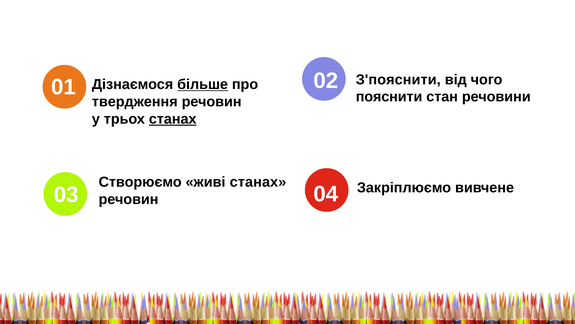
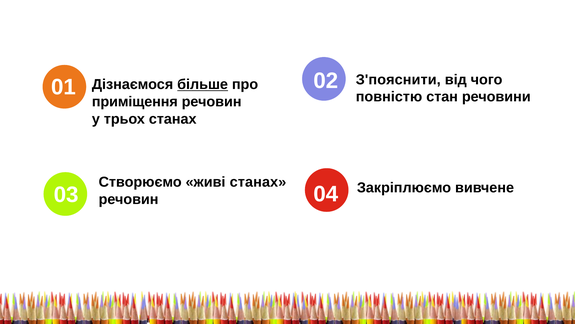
пояснити: пояснити -> повністю
твердження: твердження -> приміщення
станах at (173, 119) underline: present -> none
